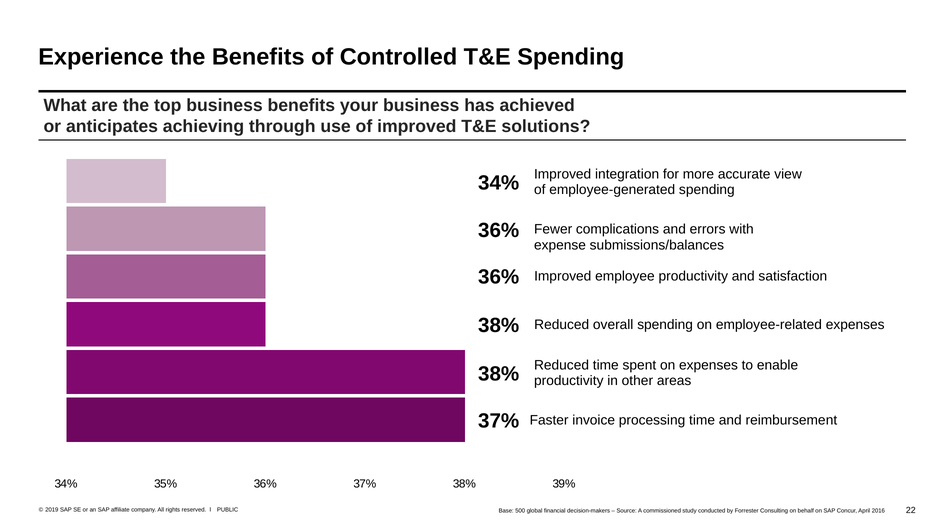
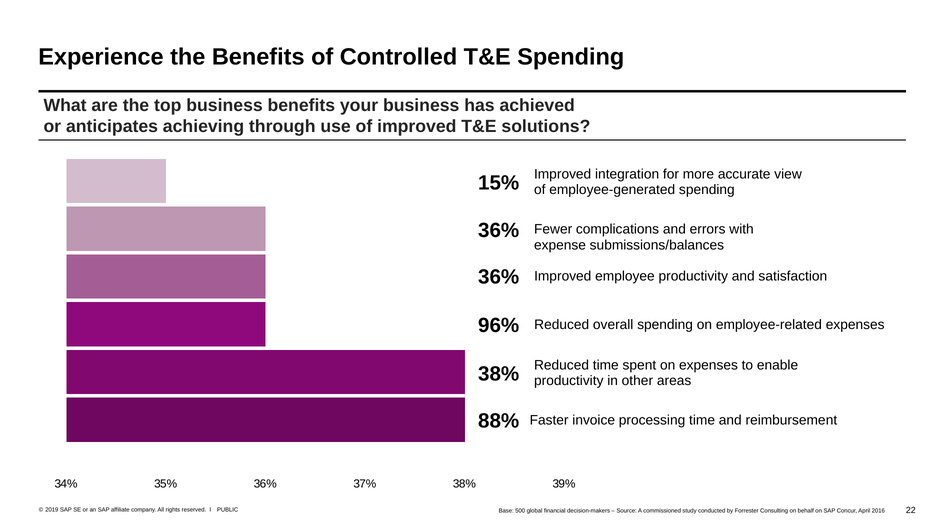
34% at (499, 183): 34% -> 15%
38% at (499, 326): 38% -> 96%
37% at (499, 421): 37% -> 88%
